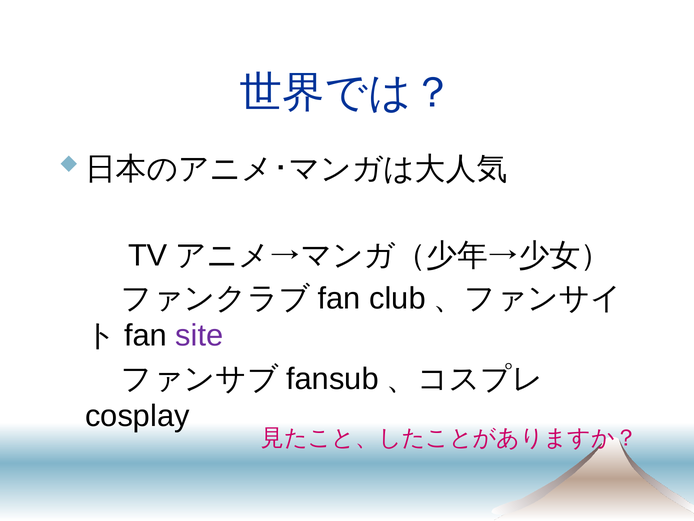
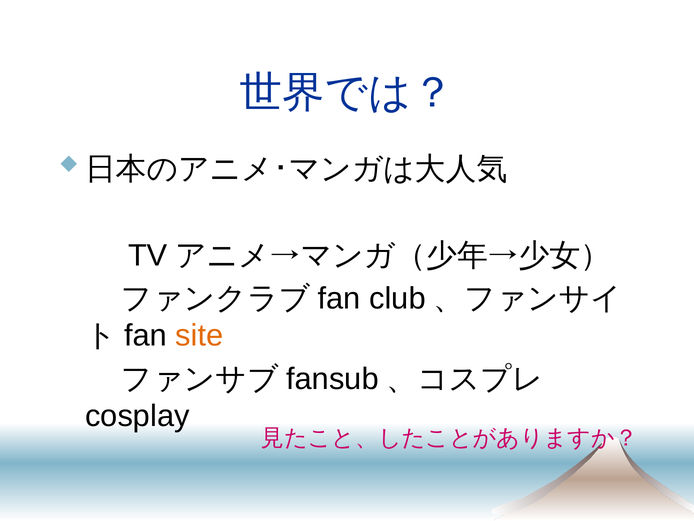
site colour: purple -> orange
